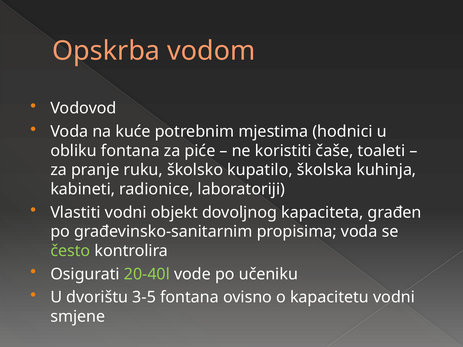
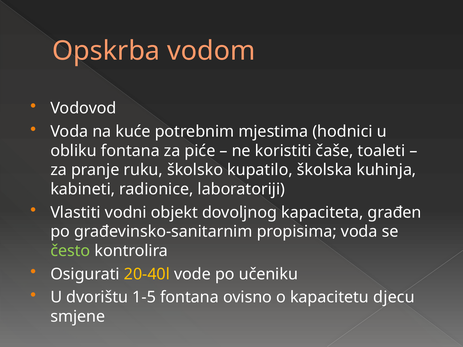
20-40l colour: light green -> yellow
3-5: 3-5 -> 1-5
kapacitetu vodni: vodni -> djecu
